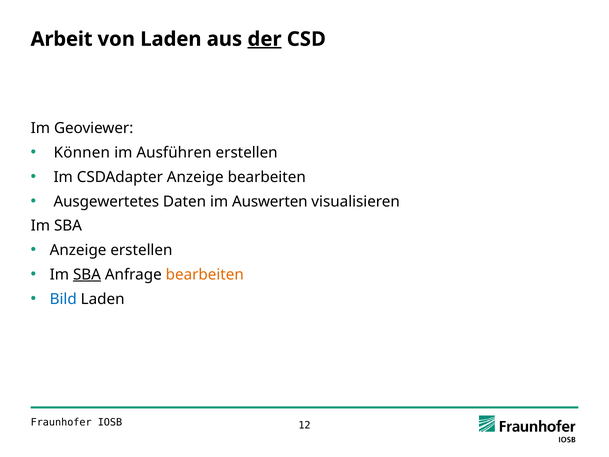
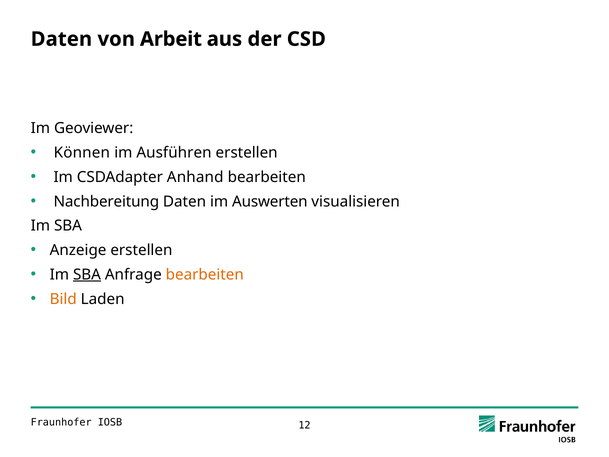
Arbeit at (62, 39): Arbeit -> Daten
von Laden: Laden -> Arbeit
der underline: present -> none
CSDAdapter Anzeige: Anzeige -> Anhand
Ausgewertetes: Ausgewertetes -> Nachbereitung
Bild colour: blue -> orange
